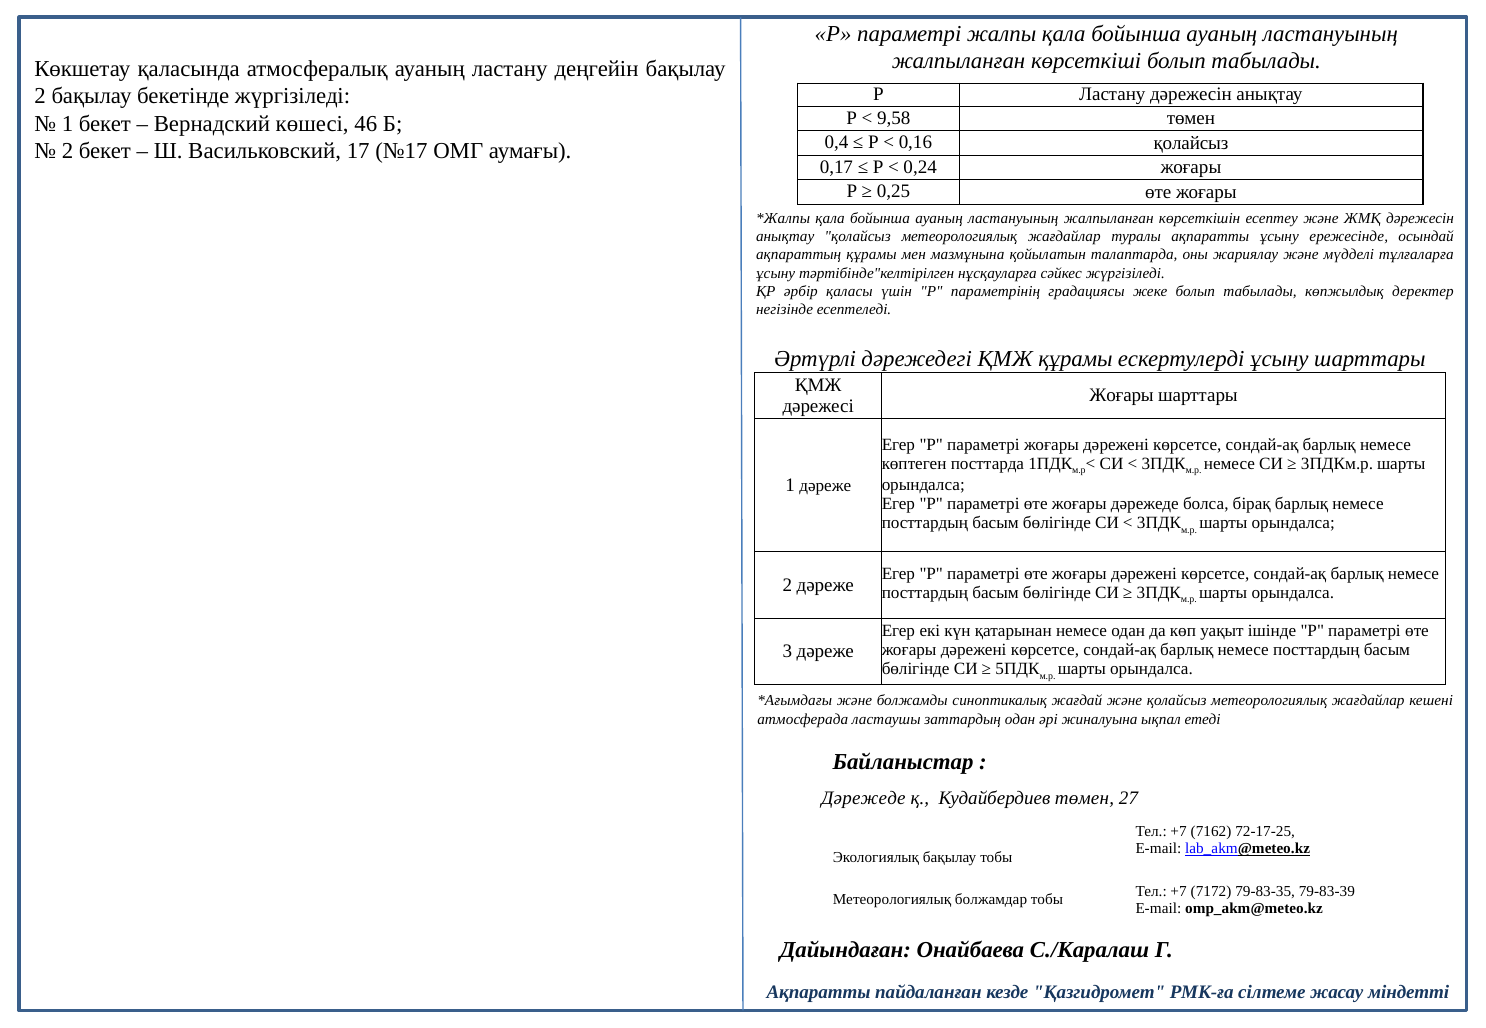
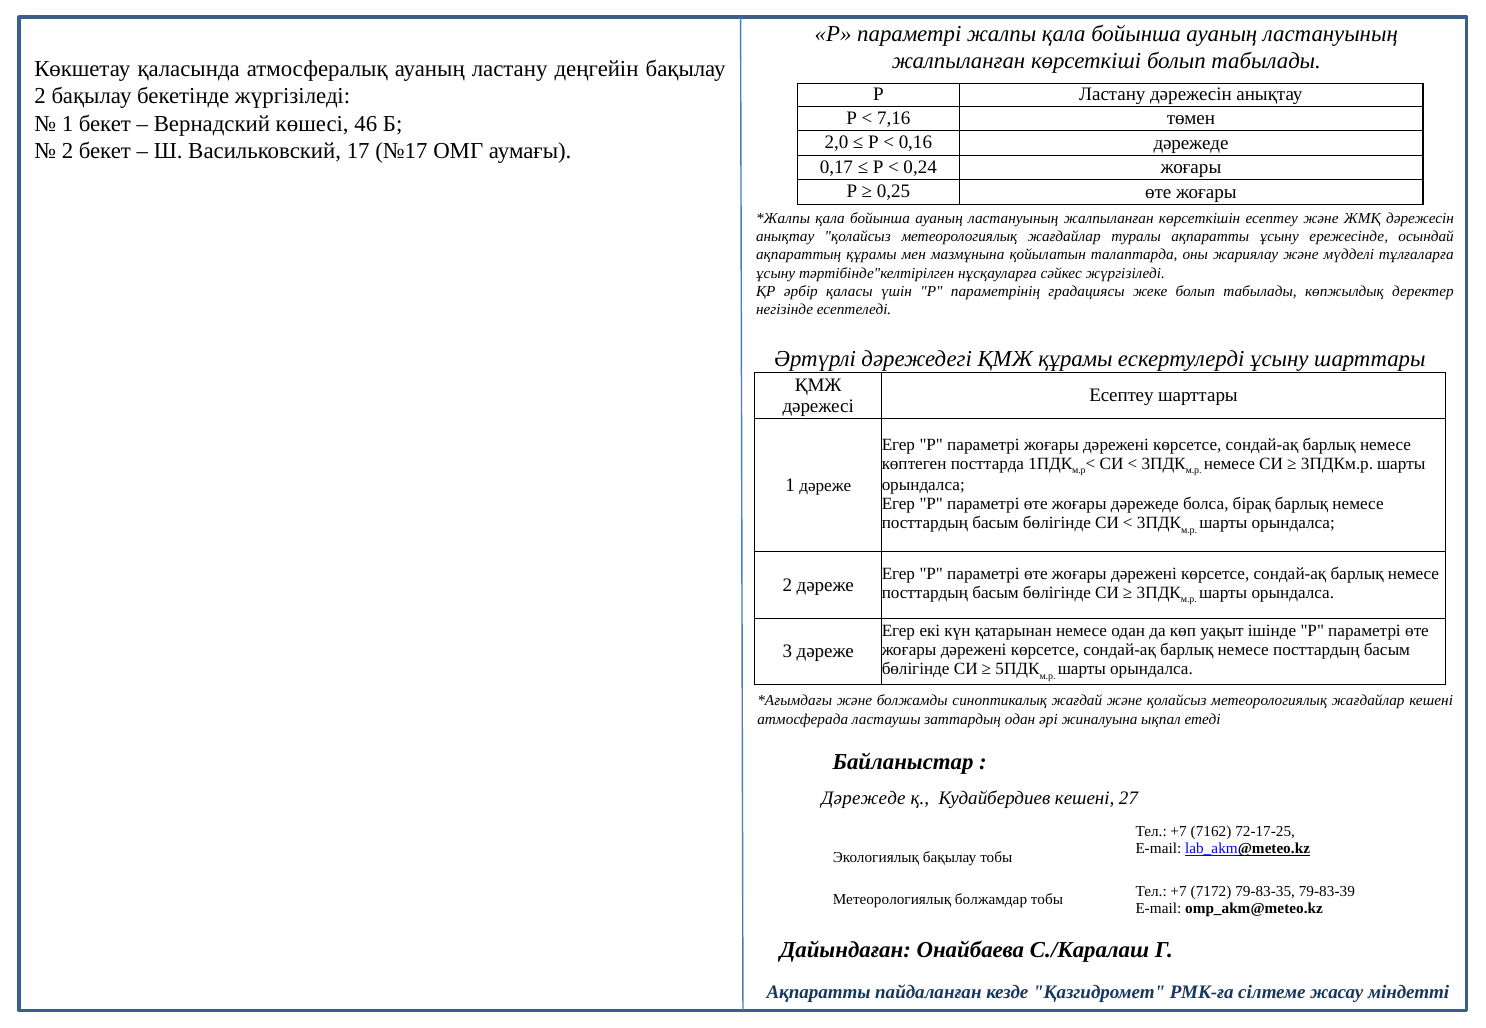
9,58: 9,58 -> 7,16
0,4: 0,4 -> 2,0
0,16 қолайсыз: қолайсыз -> дәрежеде
Жоғары at (1122, 396): Жоғары -> Есептеу
Кудайбердиев төмен: төмен -> кешені
